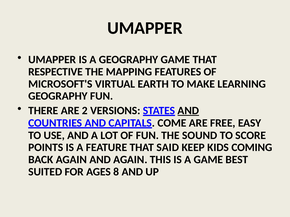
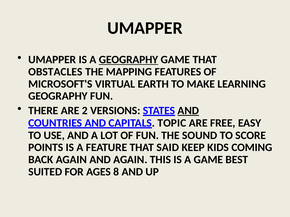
GEOGRAPHY at (129, 60) underline: none -> present
RESPECTIVE: RESPECTIVE -> OBSTACLES
COME: COME -> TOPIC
